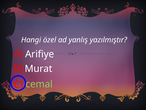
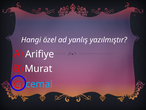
cemal colour: light green -> light blue
